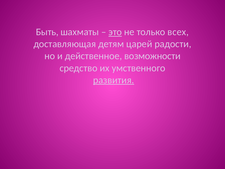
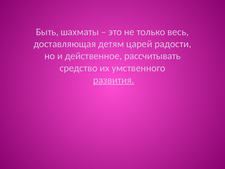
это underline: present -> none
всех: всех -> весь
возможности: возможности -> рассчитывать
